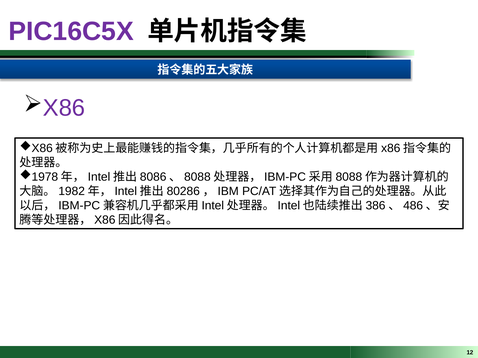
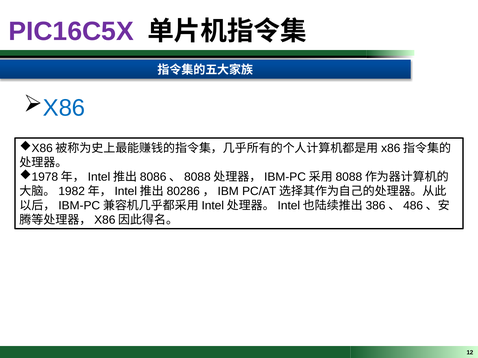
X86 colour: purple -> blue
